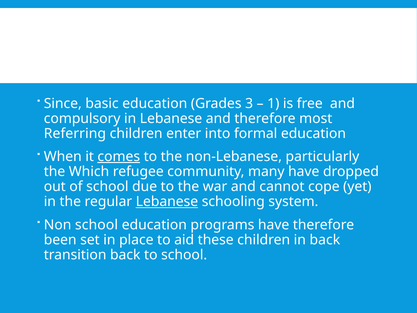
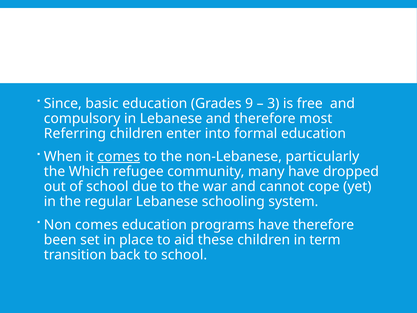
3: 3 -> 9
1: 1 -> 3
Lebanese at (167, 201) underline: present -> none
Non school: school -> comes
in back: back -> term
